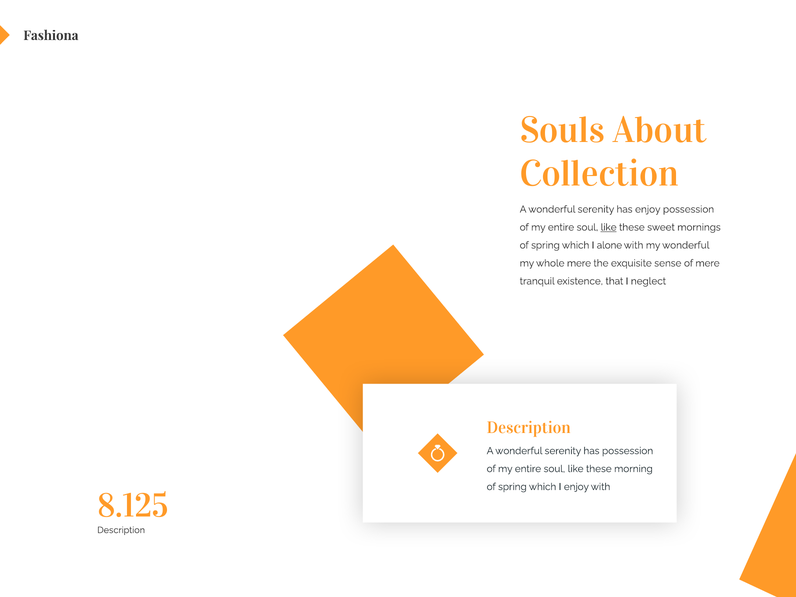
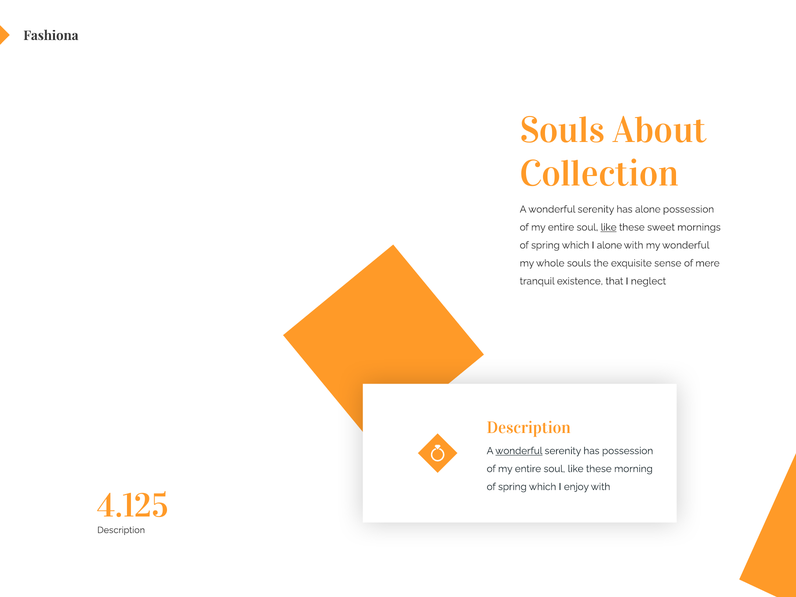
has enjoy: enjoy -> alone
whole mere: mere -> souls
wonderful at (519, 451) underline: none -> present
8.125: 8.125 -> 4.125
